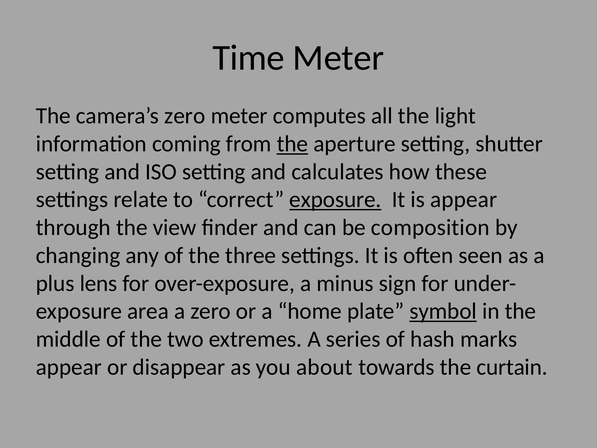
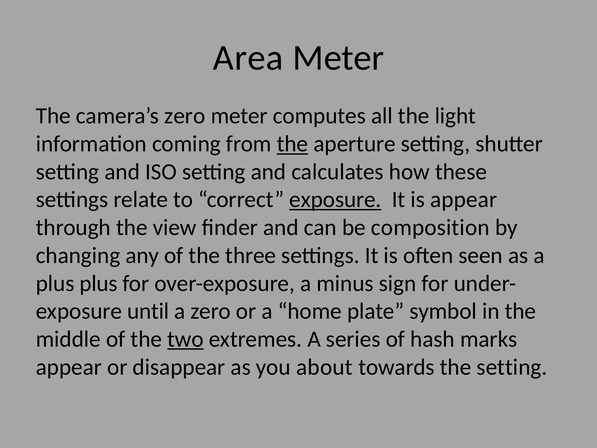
Time: Time -> Area
plus lens: lens -> plus
area: area -> until
symbol underline: present -> none
two underline: none -> present
the curtain: curtain -> setting
